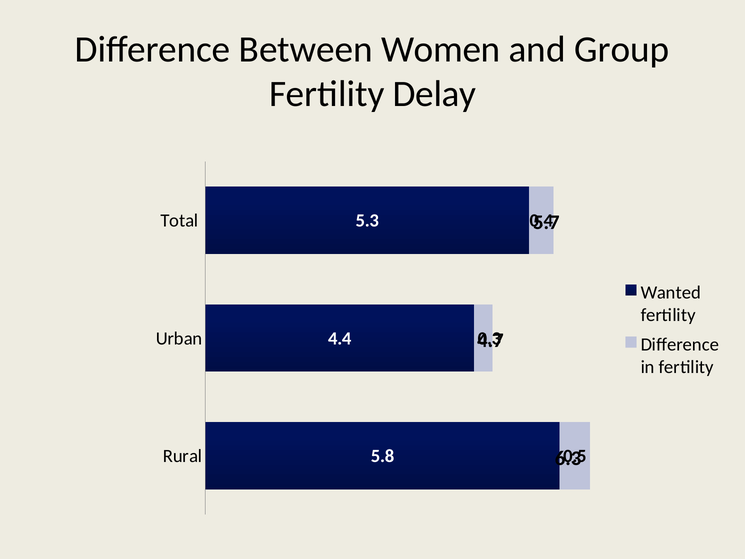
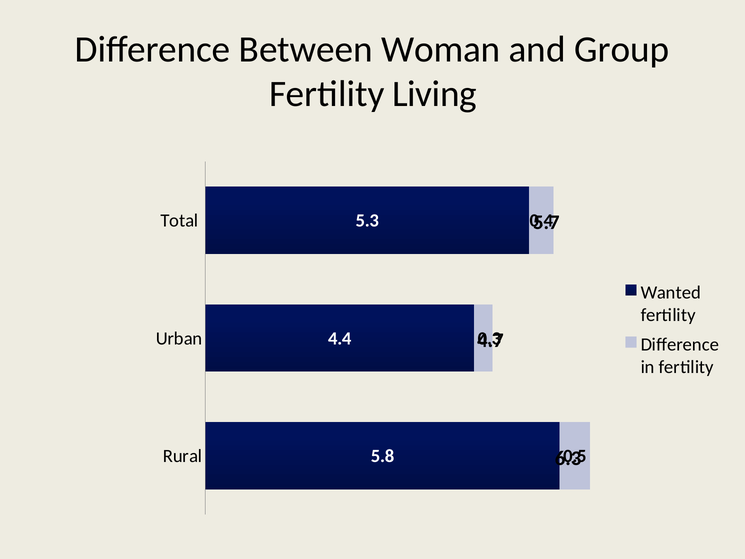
Women: Women -> Woman
Delay: Delay -> Living
